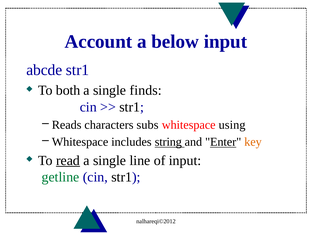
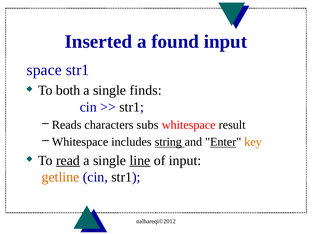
Account: Account -> Inserted
below: below -> found
abcde: abcde -> space
using: using -> result
line underline: none -> present
getline colour: green -> orange
